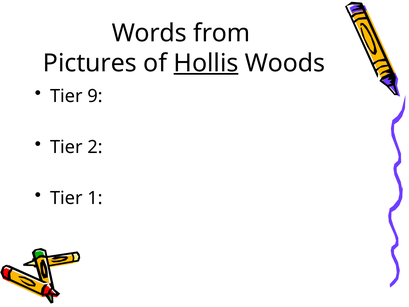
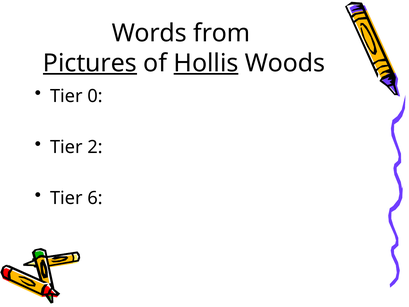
Pictures underline: none -> present
9: 9 -> 0
1: 1 -> 6
